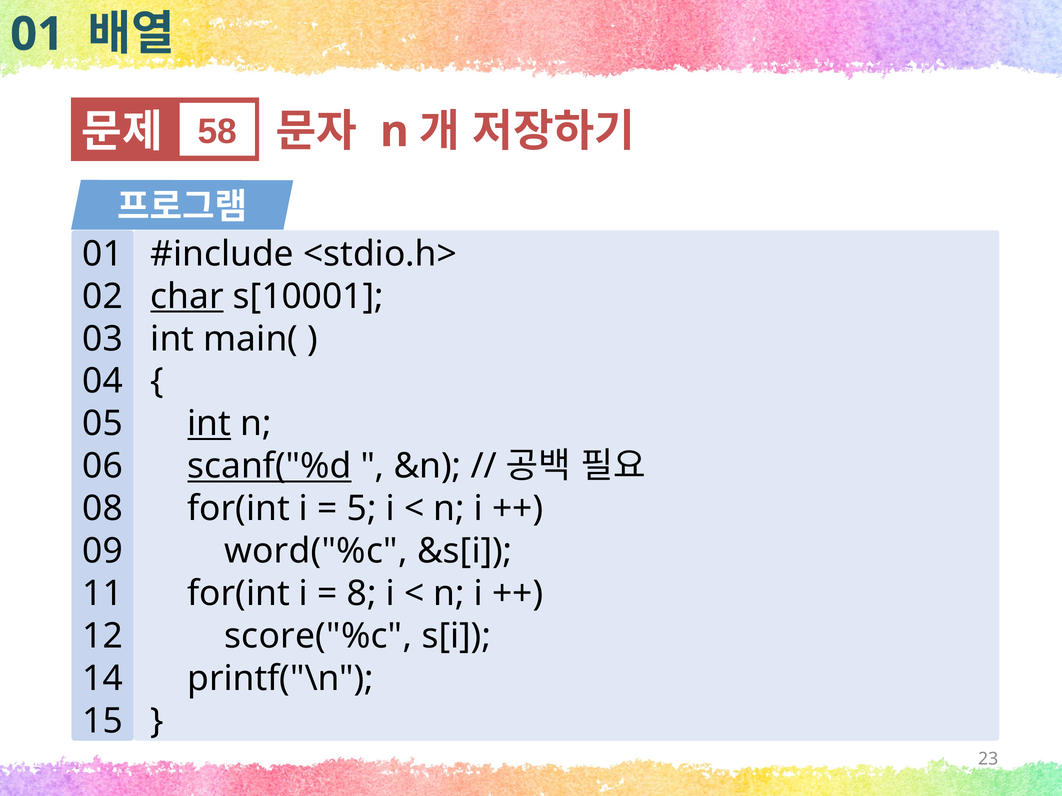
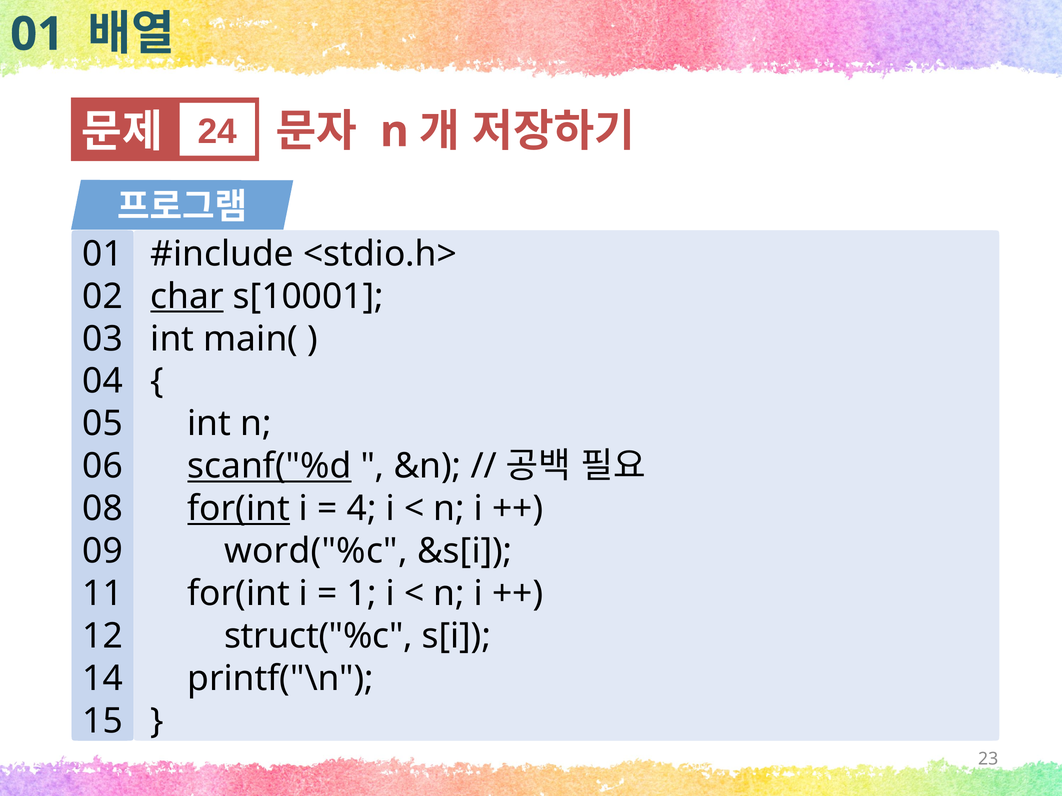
58: 58 -> 24
int at (209, 424) underline: present -> none
for(int at (239, 509) underline: none -> present
5: 5 -> 4
8: 8 -> 1
score("%c: score("%c -> struct("%c
